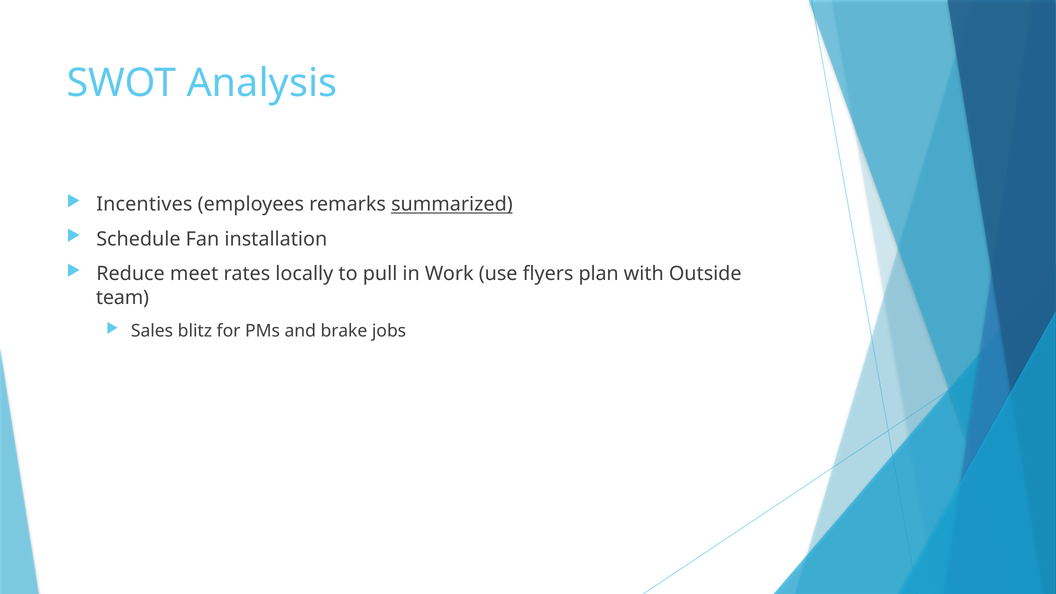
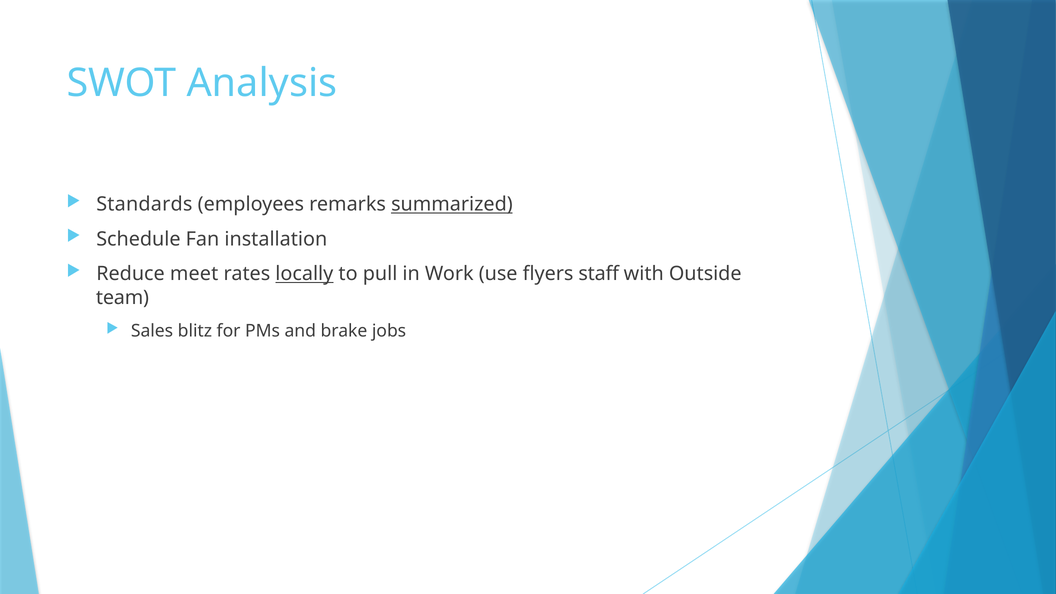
Incentives: Incentives -> Standards
locally underline: none -> present
plan: plan -> staff
